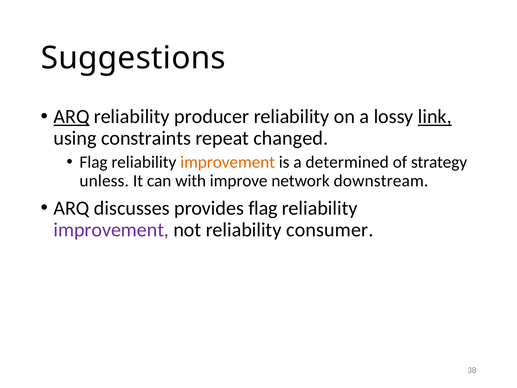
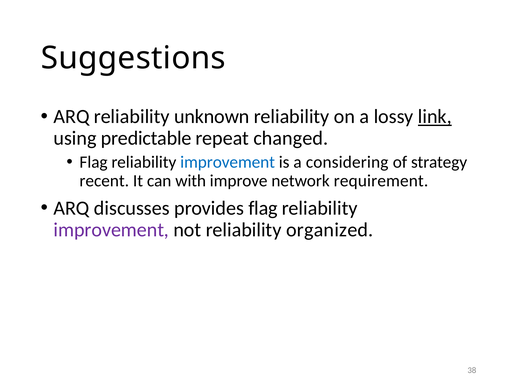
ARQ at (72, 117) underline: present -> none
producer: producer -> unknown
constraints: constraints -> predictable
improvement at (228, 162) colour: orange -> blue
determined: determined -> considering
unless: unless -> recent
downstream: downstream -> requirement
consumer: consumer -> organized
